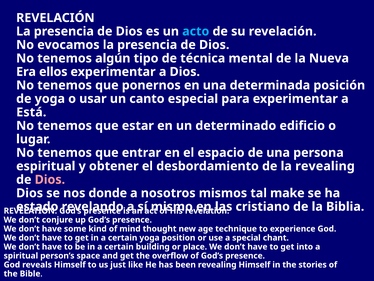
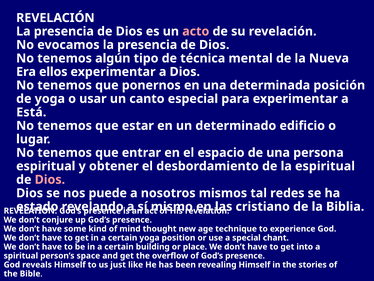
acto colour: light blue -> pink
la revealing: revealing -> espiritual
donde: donde -> puede
make: make -> redes
